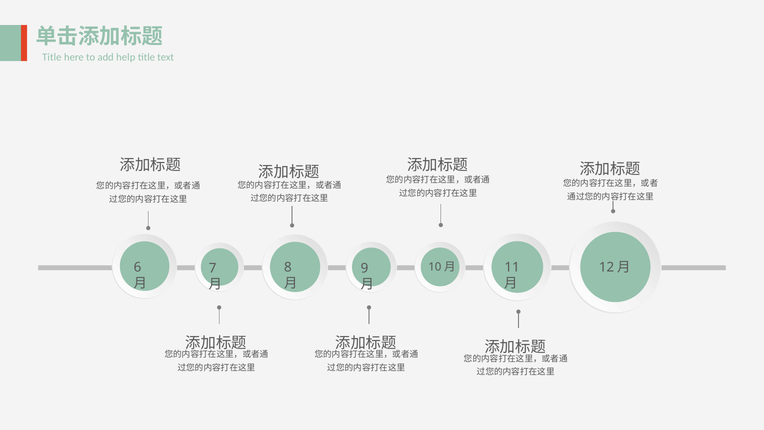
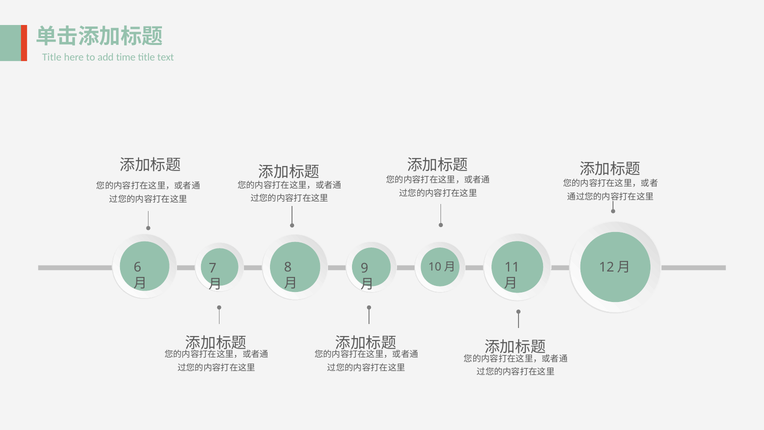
help: help -> time
